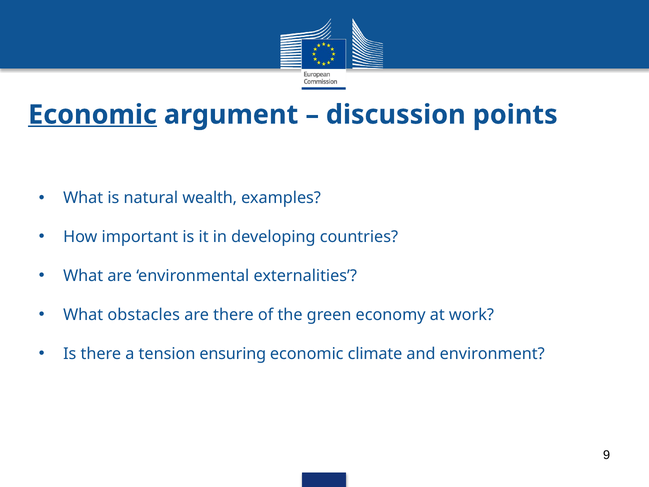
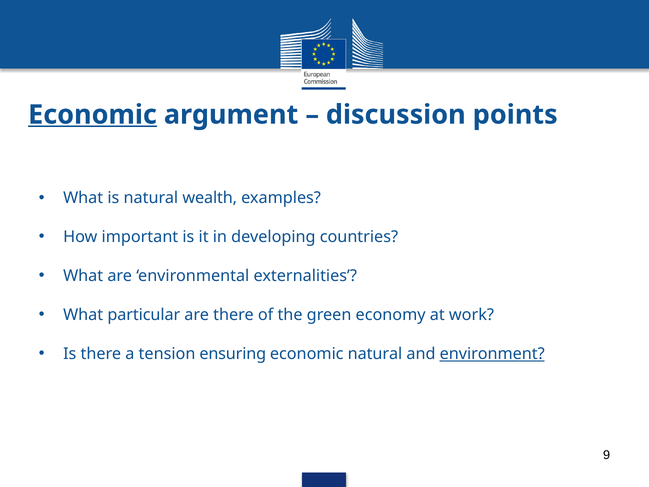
obstacles: obstacles -> particular
economic climate: climate -> natural
environment underline: none -> present
